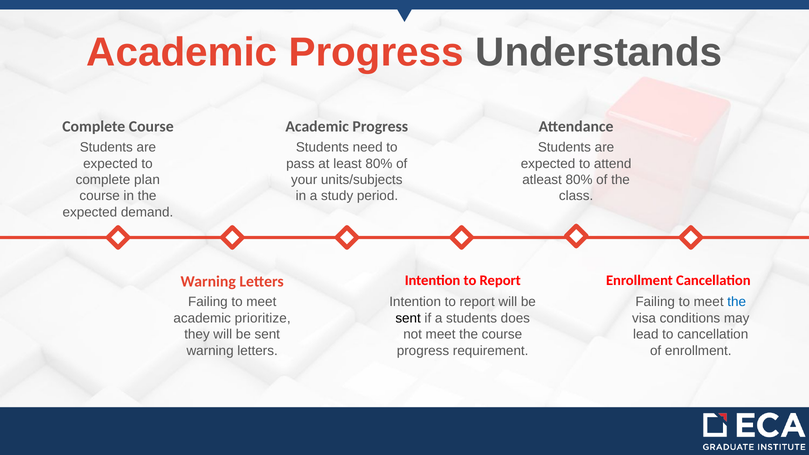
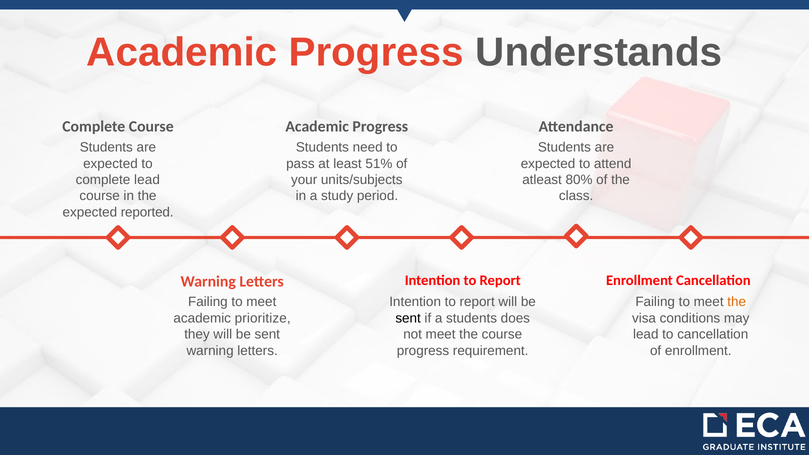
least 80%: 80% -> 51%
complete plan: plan -> lead
demand: demand -> reported
the at (737, 302) colour: blue -> orange
